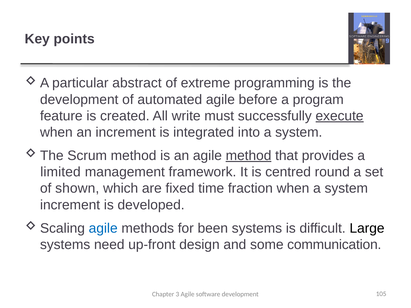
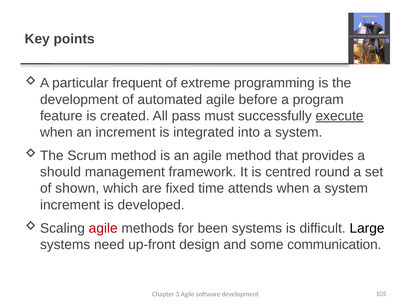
abstract: abstract -> frequent
write: write -> pass
method at (249, 156) underline: present -> none
limited: limited -> should
fraction: fraction -> attends
agile at (103, 228) colour: blue -> red
